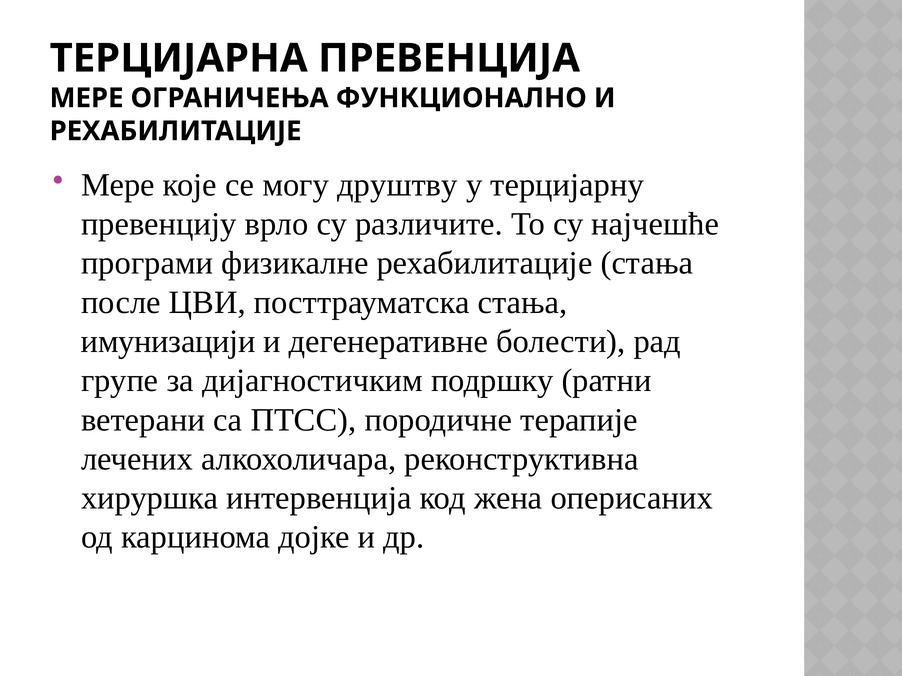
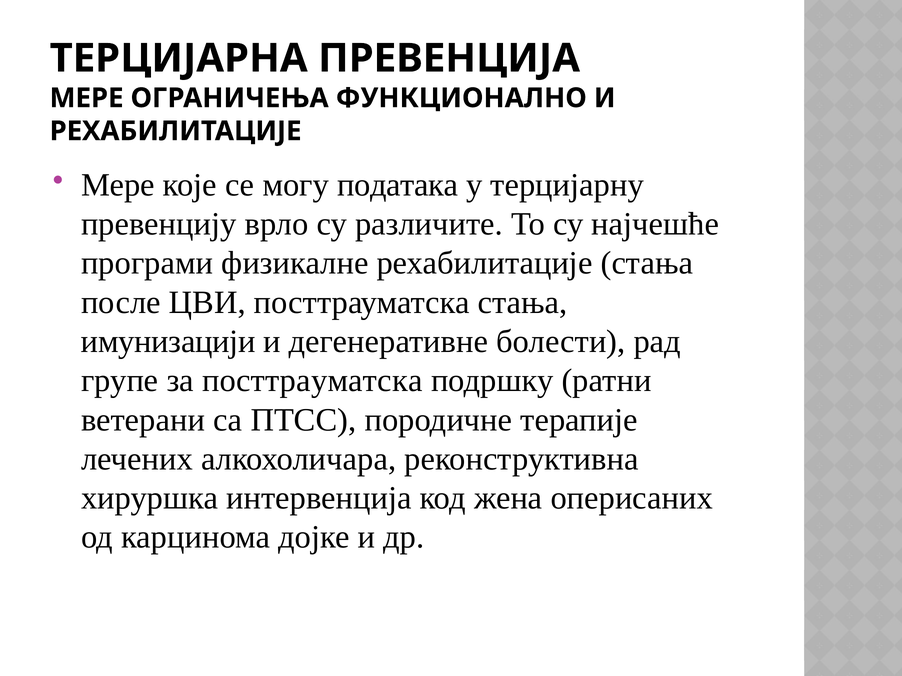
друштву: друштву -> података
за дијагностичким: дијагностичким -> посттрауматска
